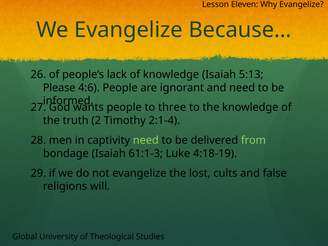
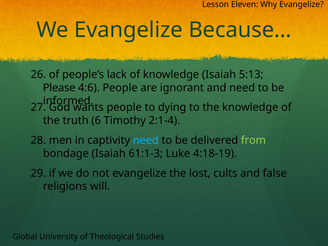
three: three -> dying
2: 2 -> 6
need at (146, 140) colour: light green -> light blue
